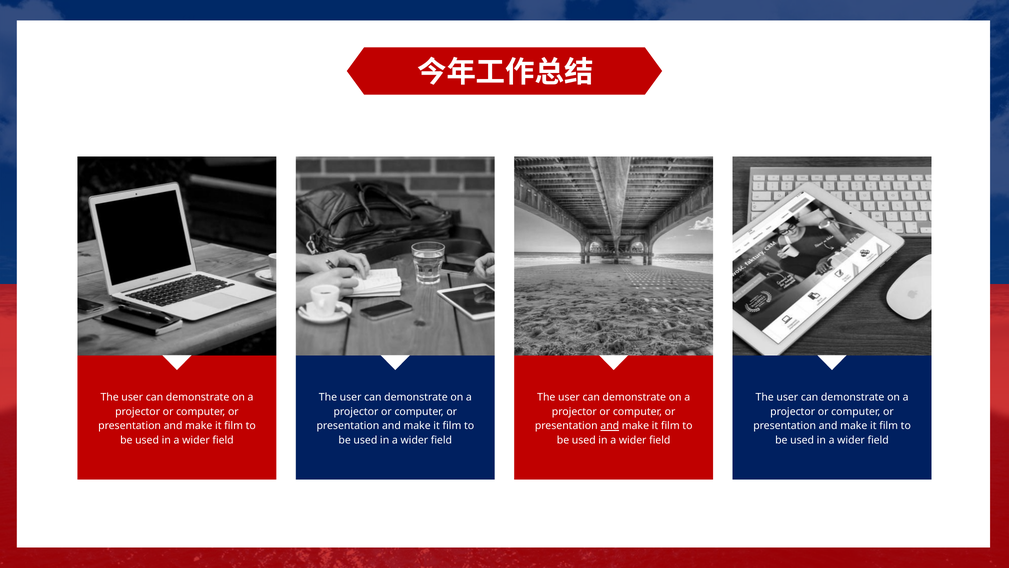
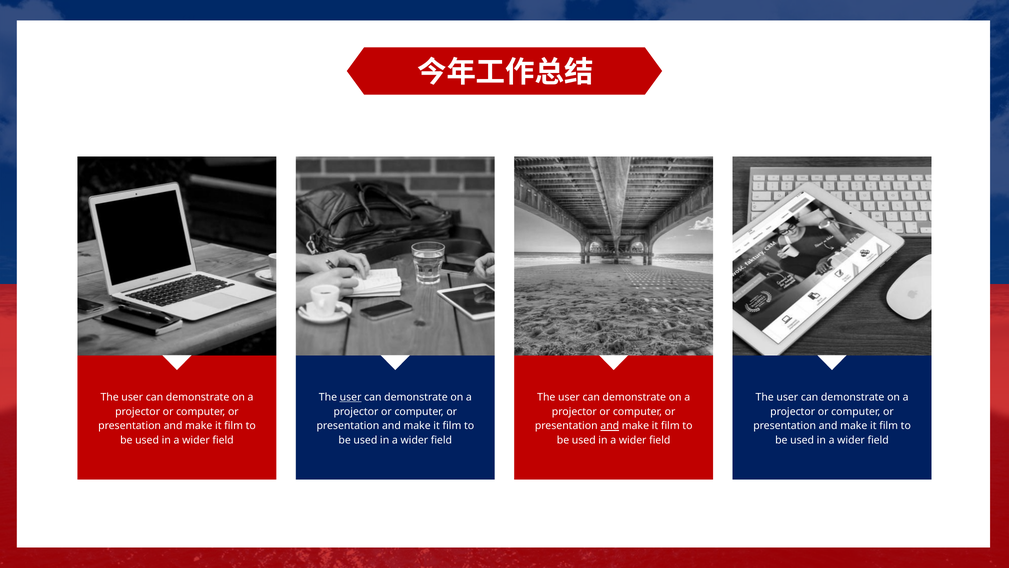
user at (351, 397) underline: none -> present
